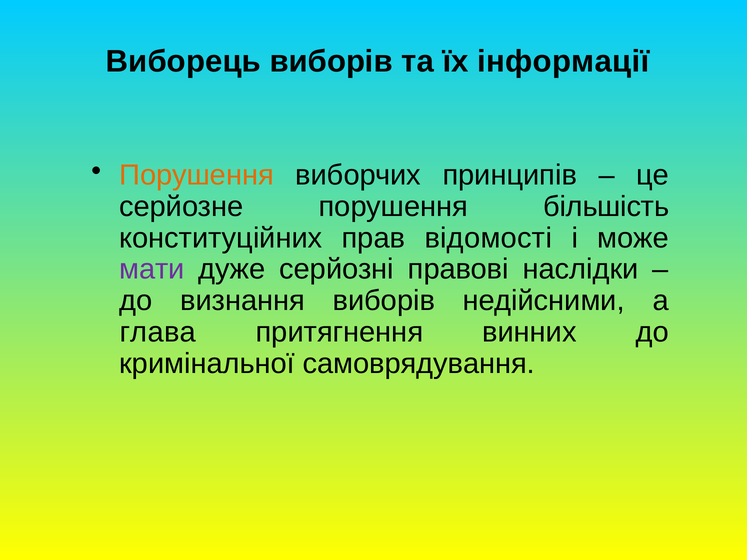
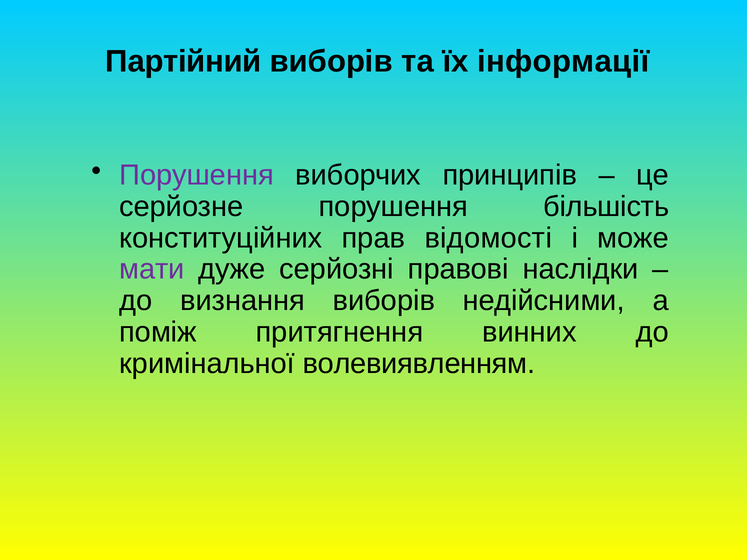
Виборець: Виборець -> Партійний
Порушення at (197, 175) colour: orange -> purple
глава: глава -> поміж
самоврядування: самоврядування -> волевиявленням
